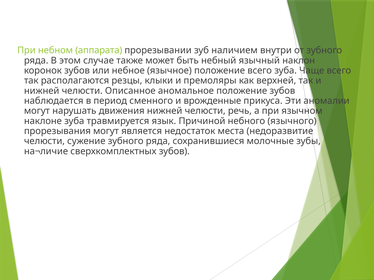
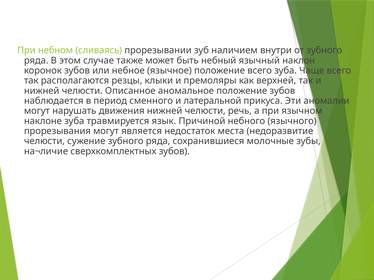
аппарата: аппарата -> сливаясь
врожденные: врожденные -> латеральной
